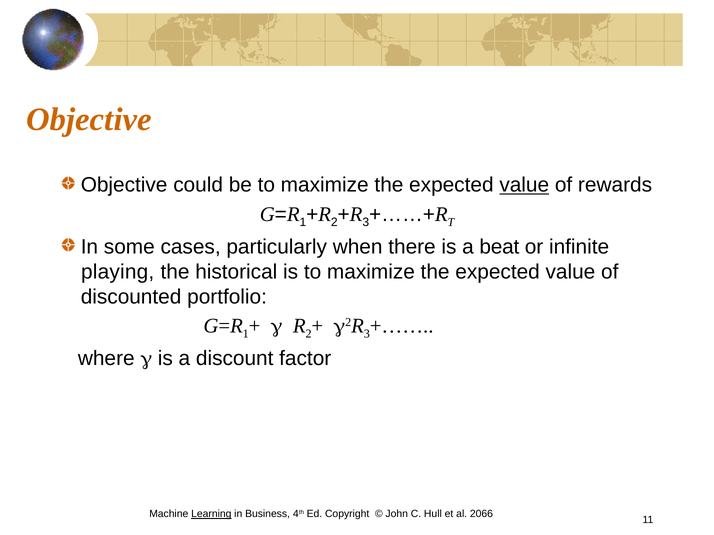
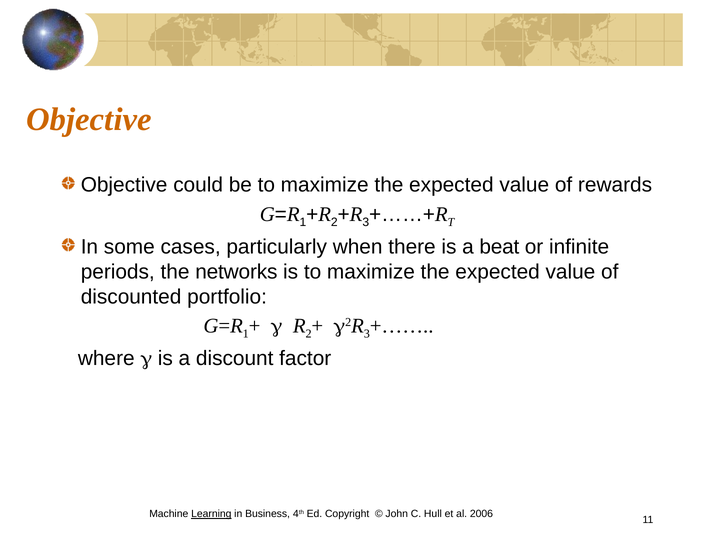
value at (524, 185) underline: present -> none
playing: playing -> periods
historical: historical -> networks
2066: 2066 -> 2006
